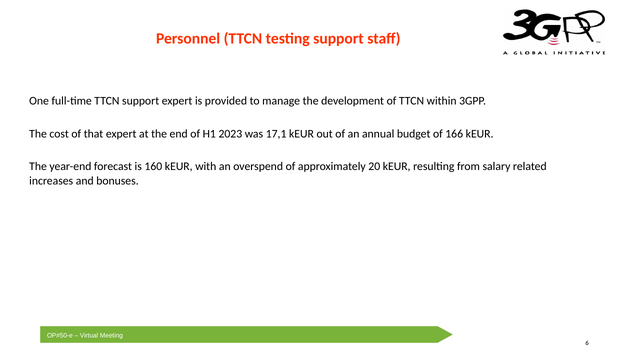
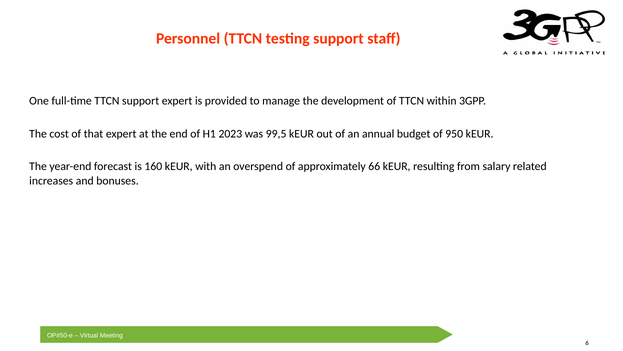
17,1: 17,1 -> 99,5
166: 166 -> 950
20: 20 -> 66
